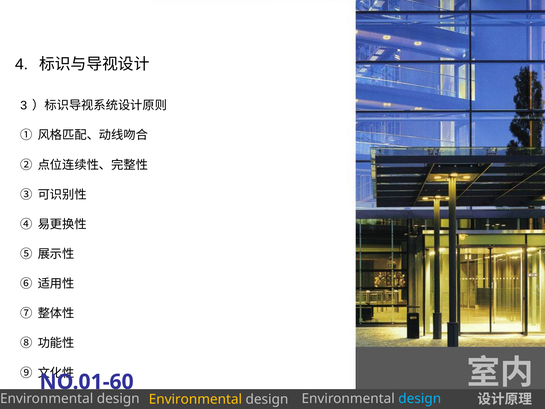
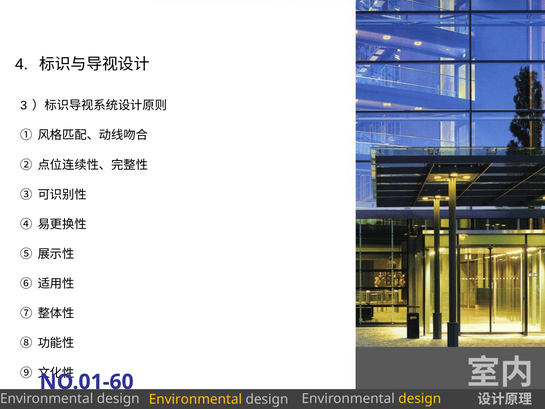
design at (420, 399) colour: light blue -> yellow
